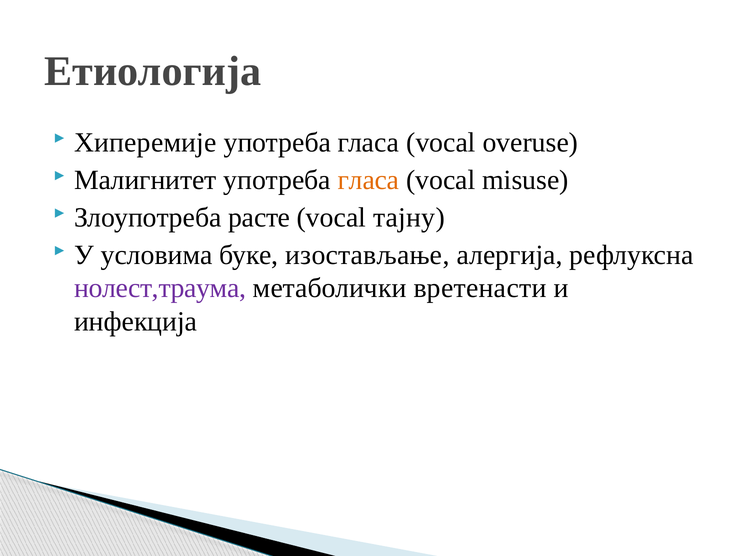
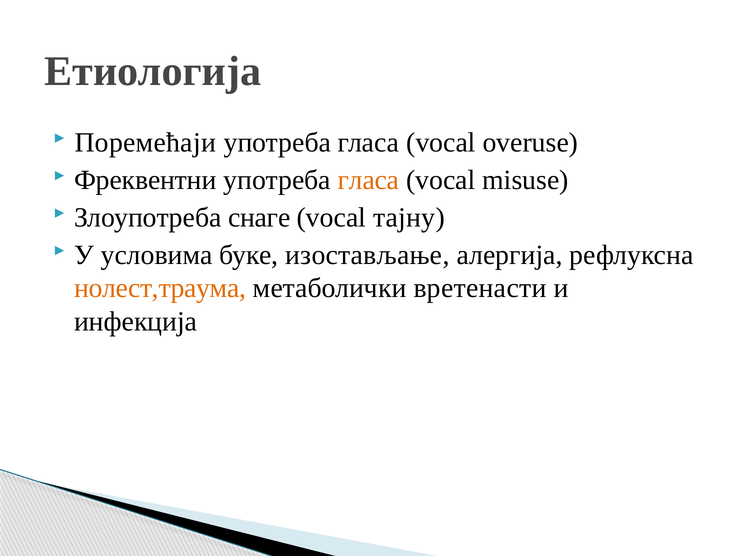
Хиперемије: Хиперемије -> Поремећаји
Малигнитет: Малигнитет -> Фреквентни
расте: расте -> снаге
нолест,траума colour: purple -> orange
